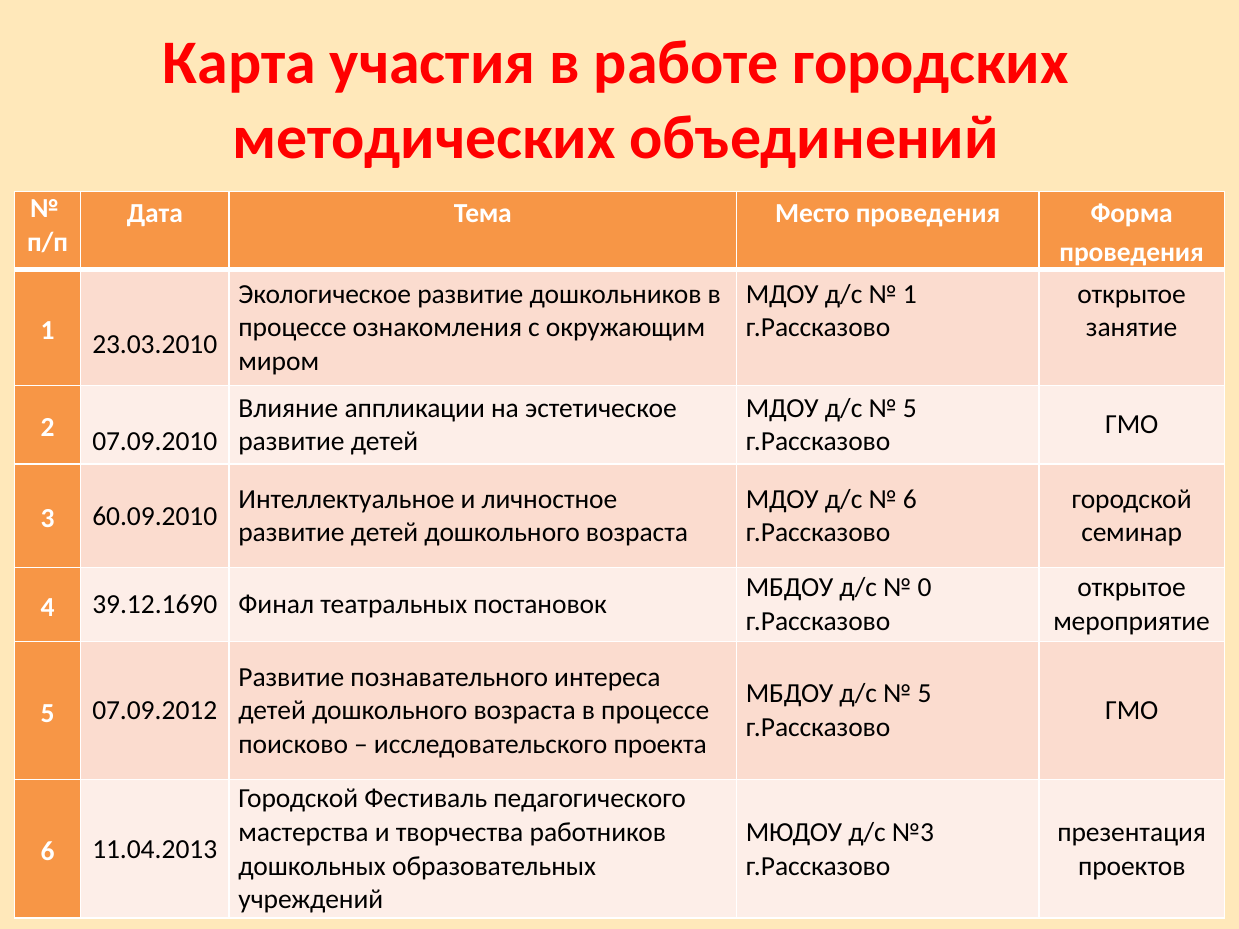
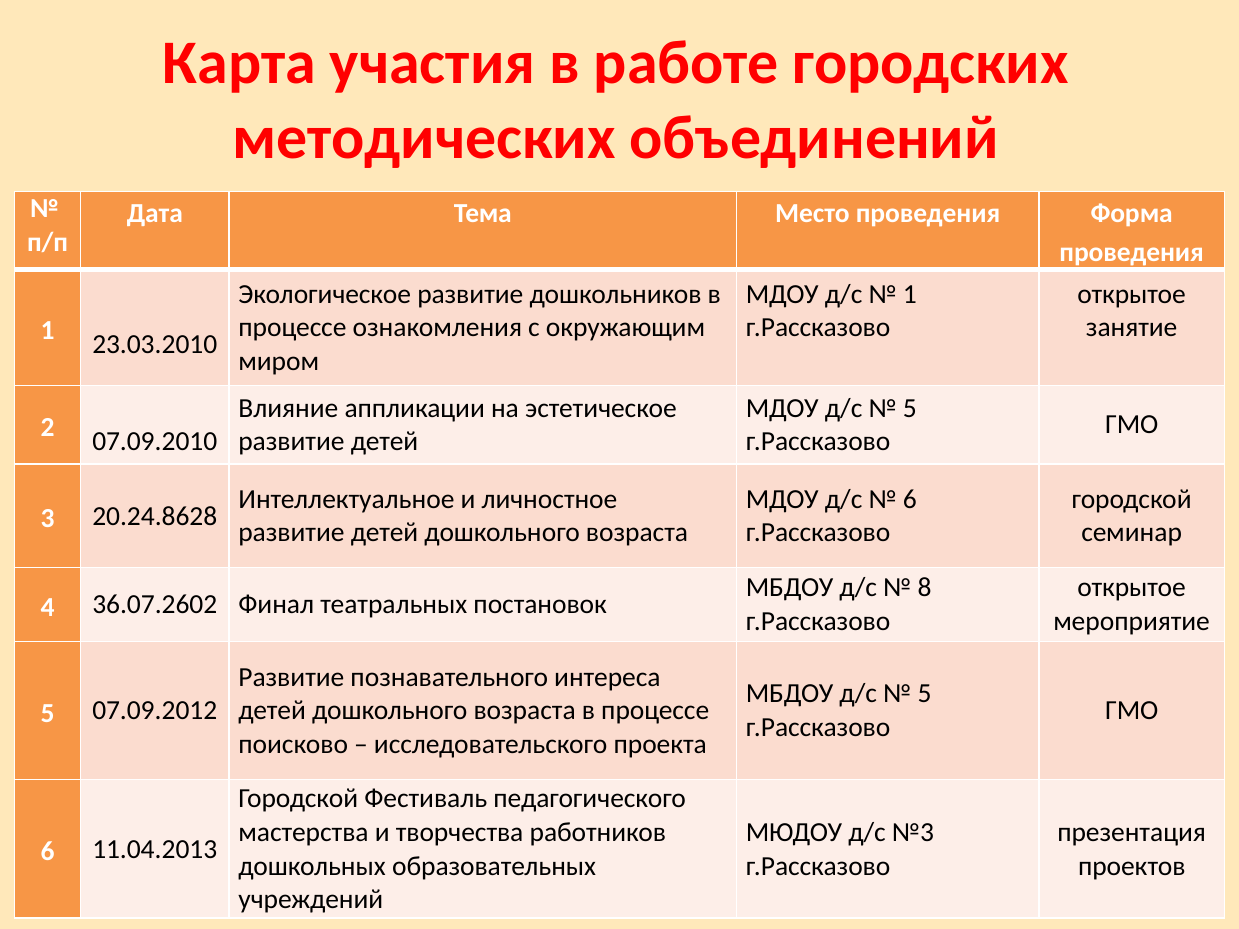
60.09.2010: 60.09.2010 -> 20.24.8628
0: 0 -> 8
39.12.1690: 39.12.1690 -> 36.07.2602
